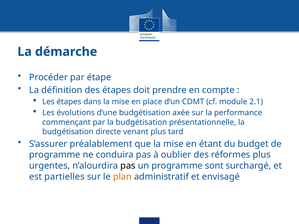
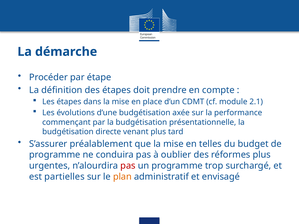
étant: étant -> telles
pas at (128, 166) colour: black -> red
sont: sont -> trop
